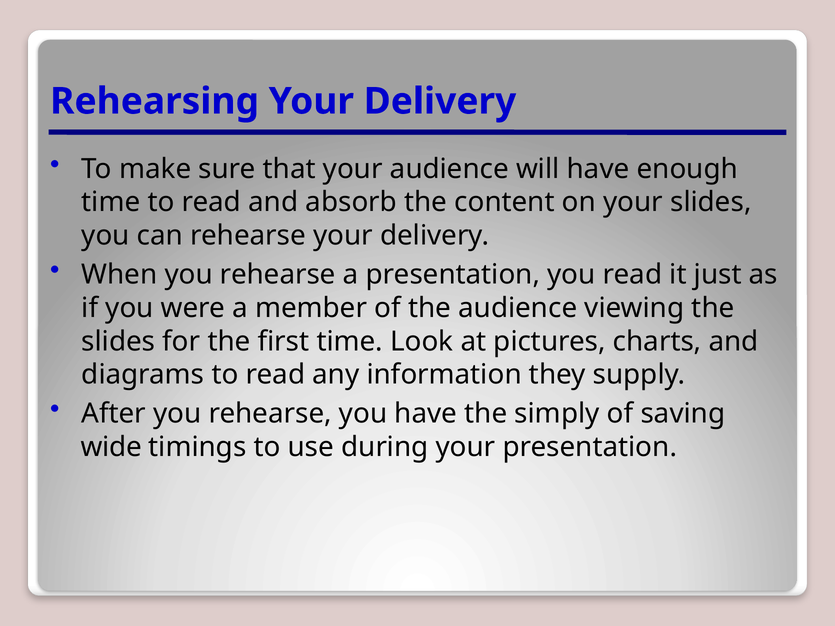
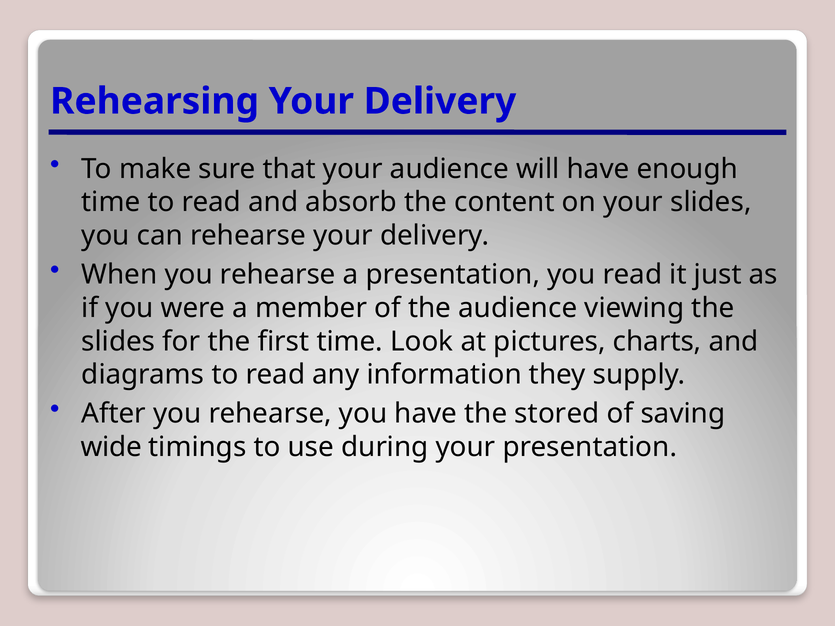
simply: simply -> stored
